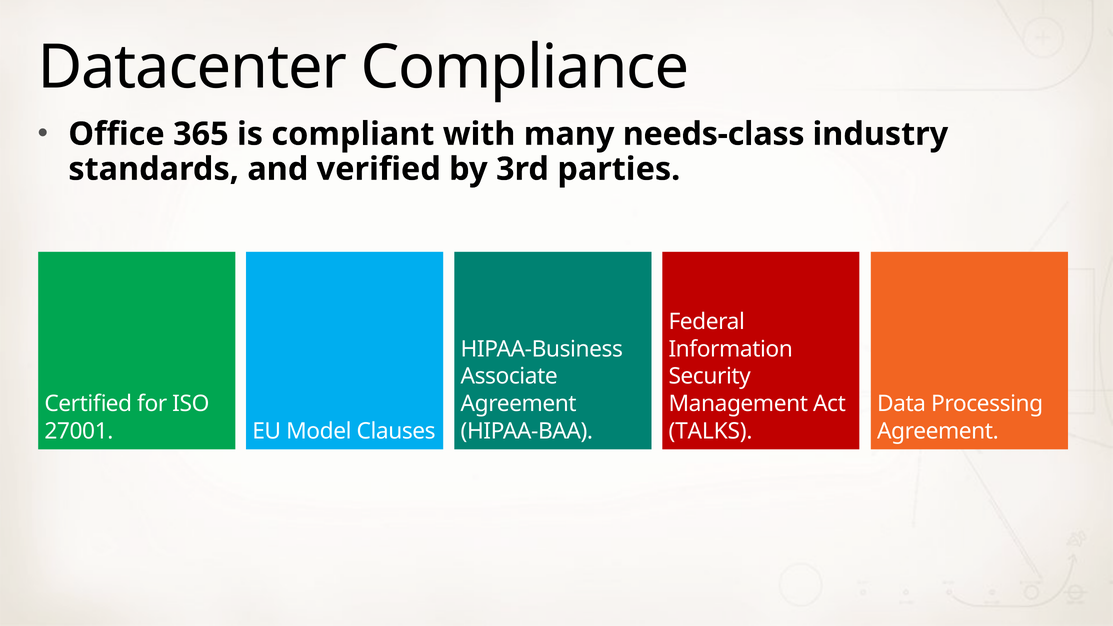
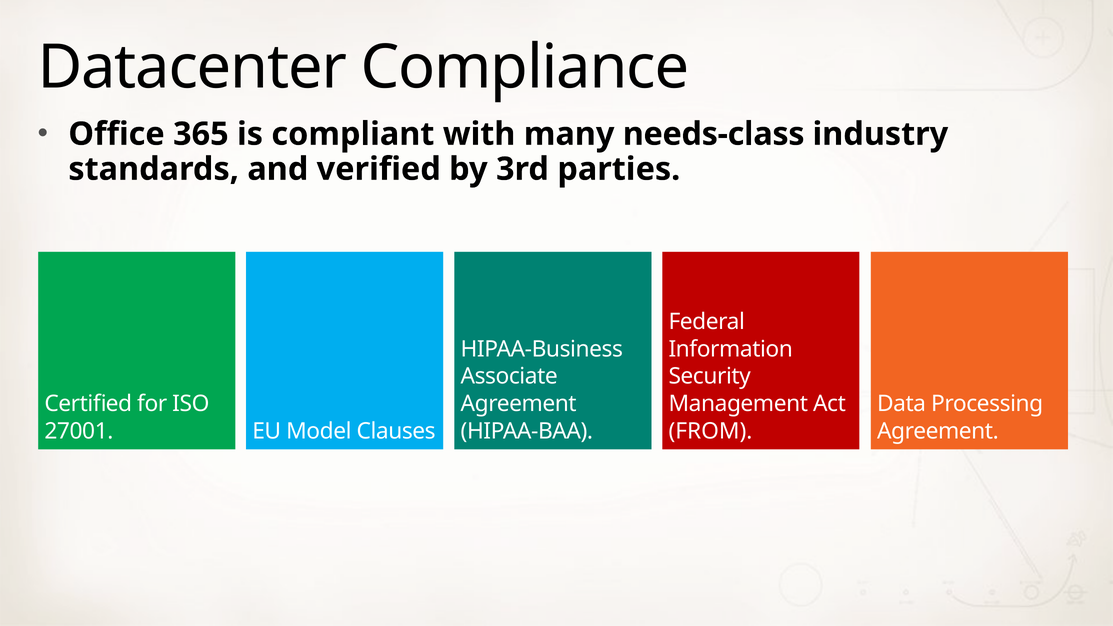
TALKS: TALKS -> FROM
